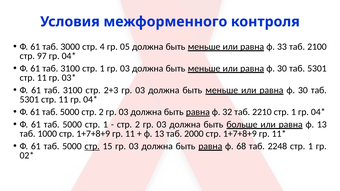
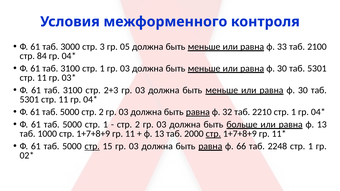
4: 4 -> 3
97: 97 -> 84
стр at (213, 134) underline: none -> present
68: 68 -> 66
